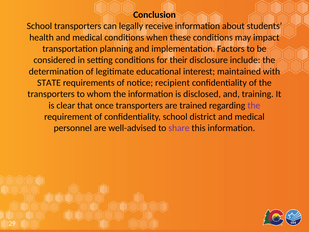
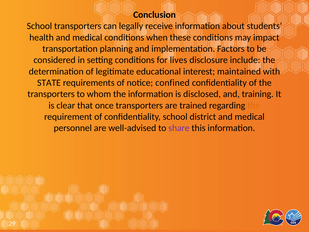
their: their -> lives
recipient: recipient -> confined
the at (254, 105) colour: purple -> orange
